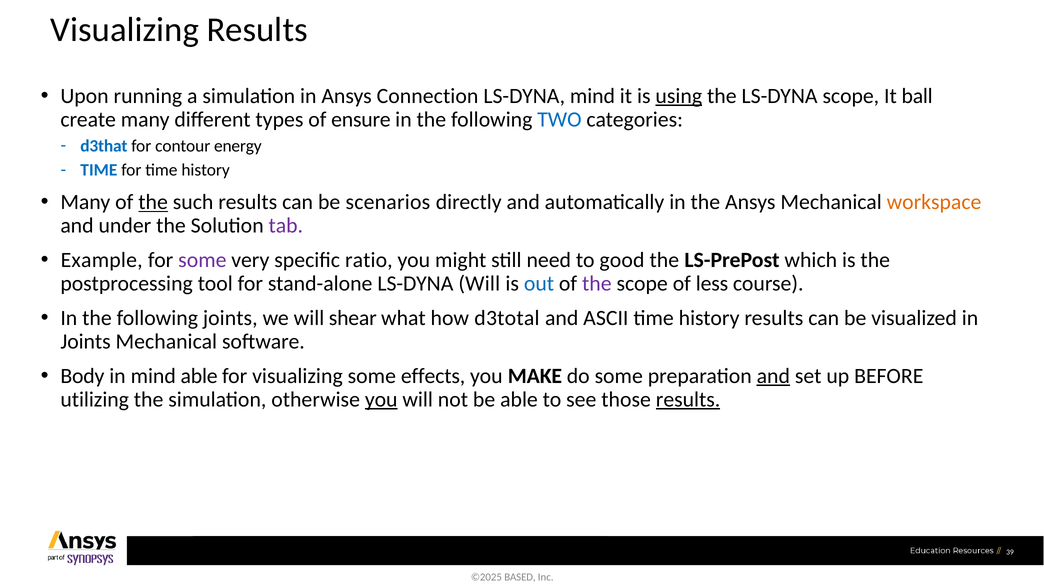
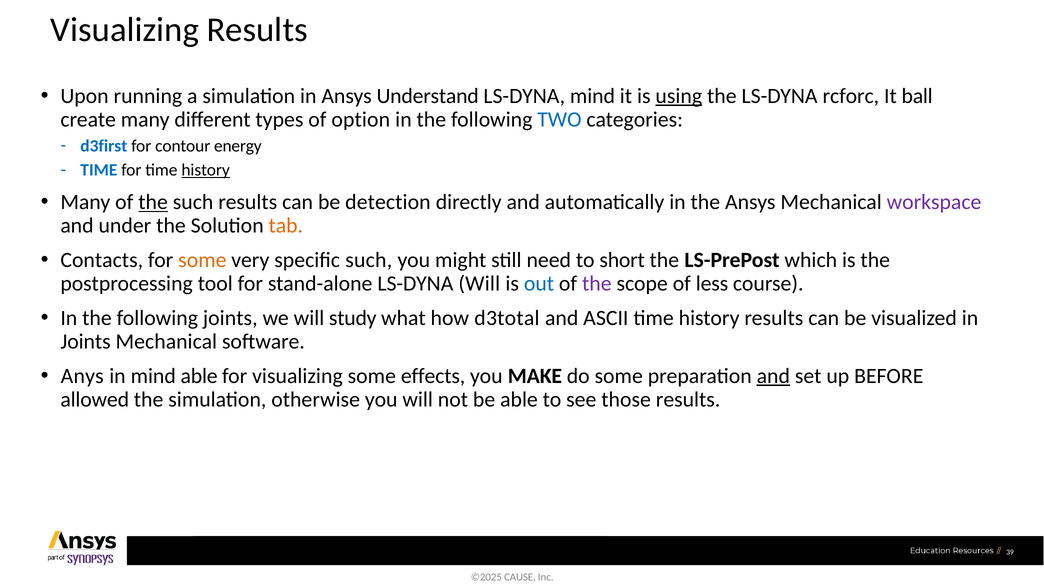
Connection: Connection -> Understand
LS-DYNA scope: scope -> rcforc
ensure: ensure -> option
d3that: d3that -> d3first
history at (206, 170) underline: none -> present
scenarios: scenarios -> detection
workspace colour: orange -> purple
tab colour: purple -> orange
Example: Example -> Contacts
some at (202, 260) colour: purple -> orange
specific ratio: ratio -> such
good: good -> short
shear: shear -> study
Body: Body -> Anys
utilizing: utilizing -> allowed
you at (381, 400) underline: present -> none
results at (688, 400) underline: present -> none
BASED: BASED -> CAUSE
